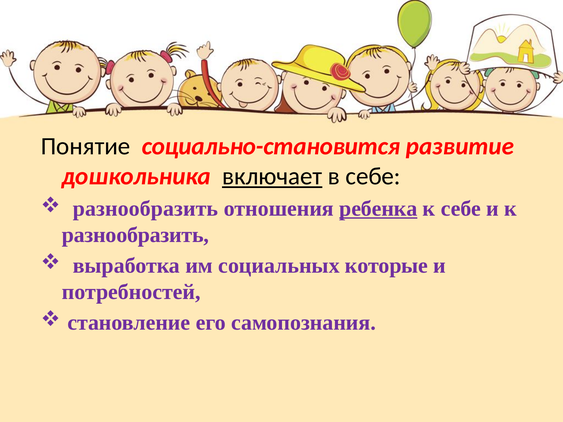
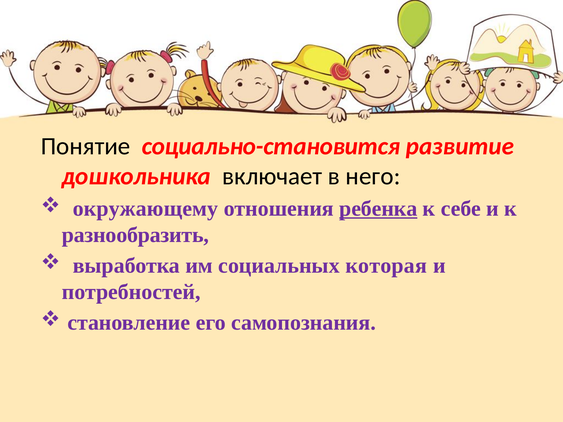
включает underline: present -> none
в себе: себе -> него
разнообразить at (146, 209): разнообразить -> окружающему
которые: которые -> которая
